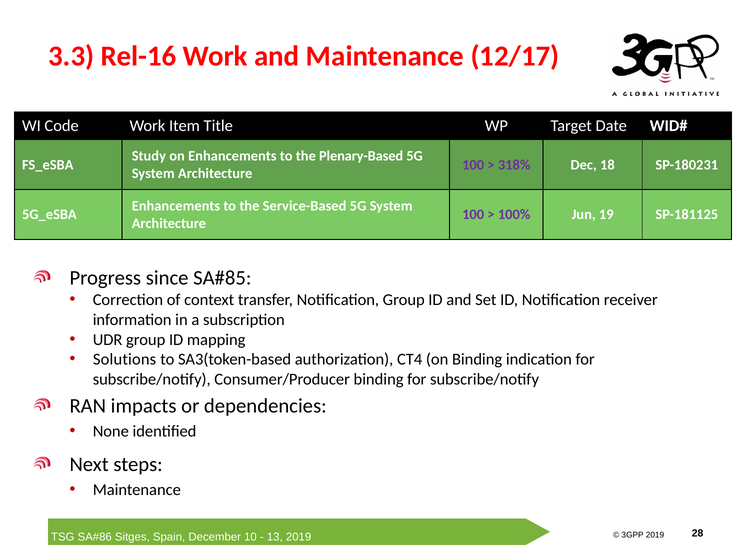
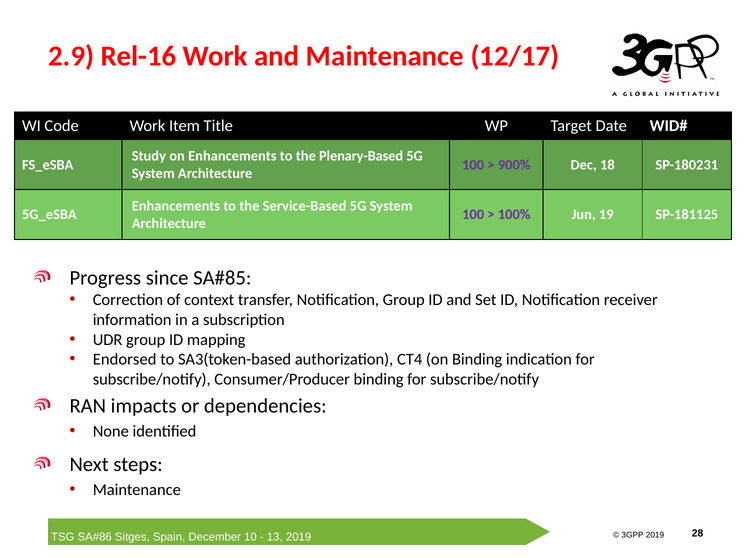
3.3: 3.3 -> 2.9
318%: 318% -> 900%
Solutions: Solutions -> Endorsed
